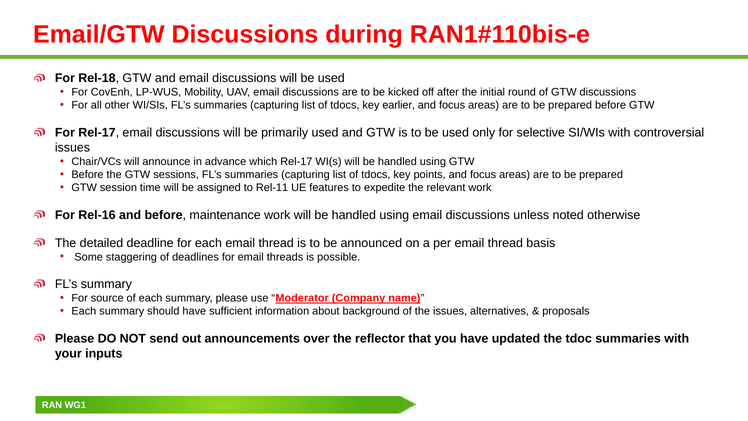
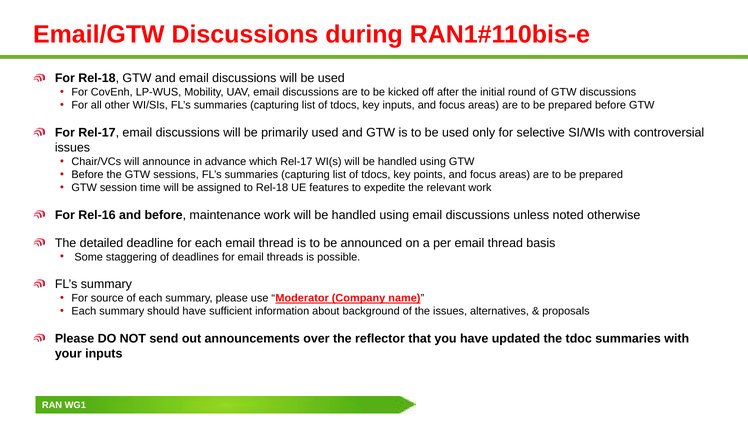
key earlier: earlier -> inputs
to Rel-11: Rel-11 -> Rel-18
